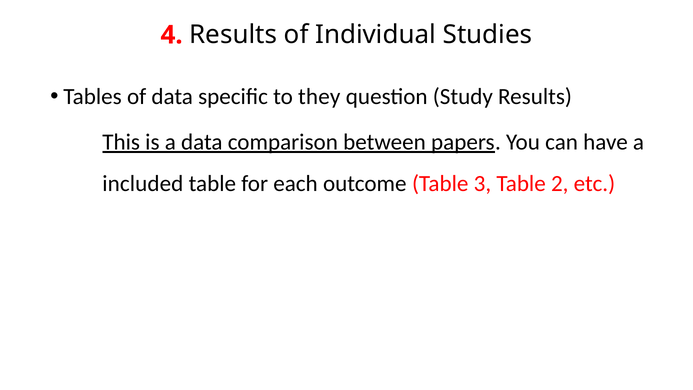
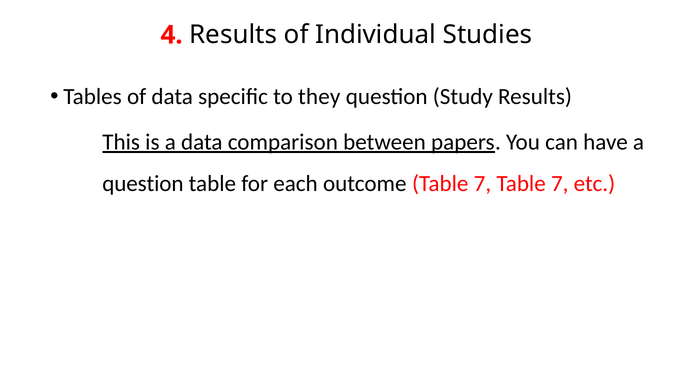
included at (143, 184): included -> question
outcome Table 3: 3 -> 7
2 at (560, 184): 2 -> 7
